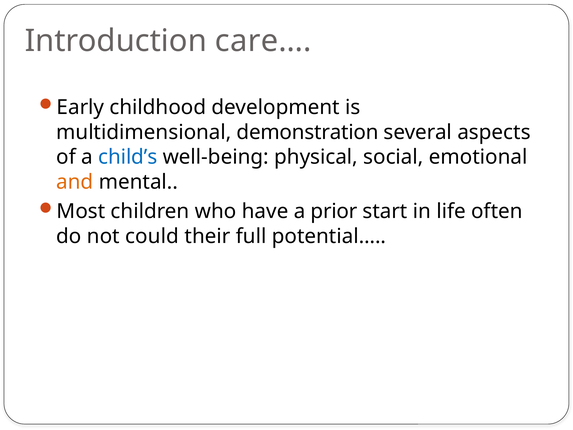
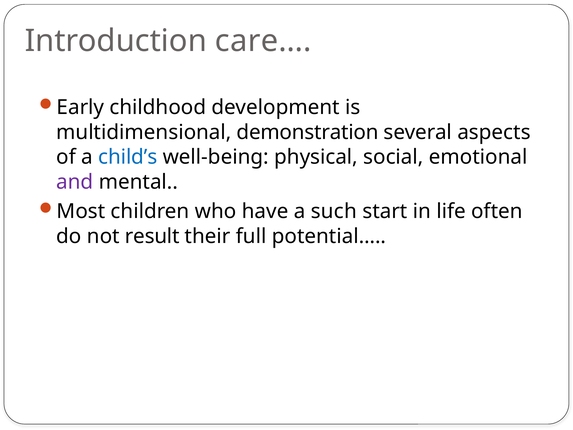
and colour: orange -> purple
prior: prior -> such
could: could -> result
